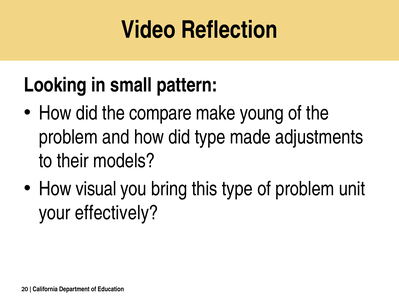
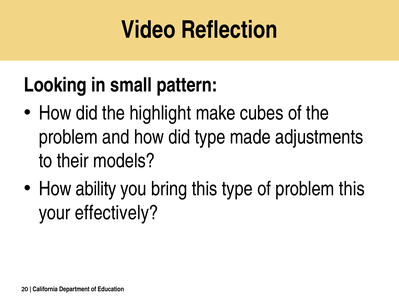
compare: compare -> highlight
young: young -> cubes
visual: visual -> ability
problem unit: unit -> this
